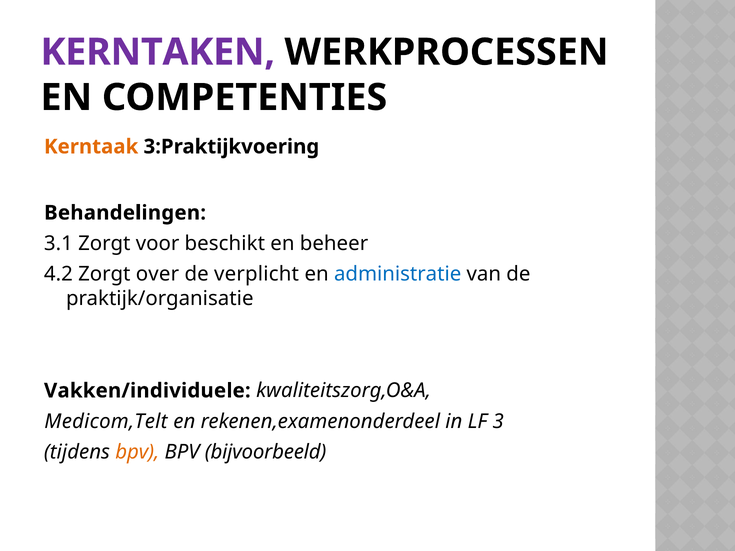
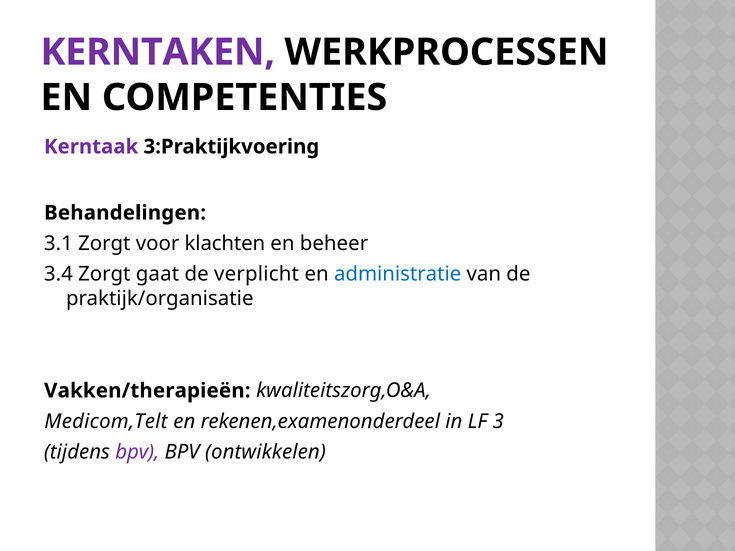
Kerntaak colour: orange -> purple
beschikt: beschikt -> klachten
4.2: 4.2 -> 3.4
over: over -> gaat
Vakken/individuele: Vakken/individuele -> Vakken/therapieën
bpv at (137, 452) colour: orange -> purple
bijvoorbeeld: bijvoorbeeld -> ontwikkelen
